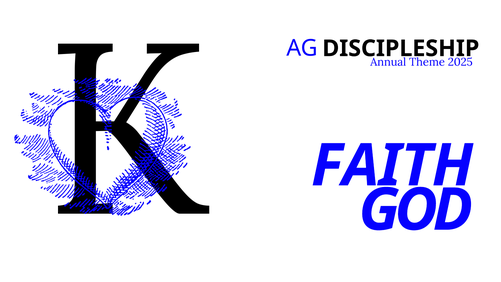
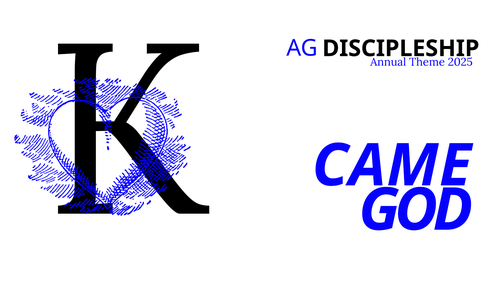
FAITH: FAITH -> CAME
